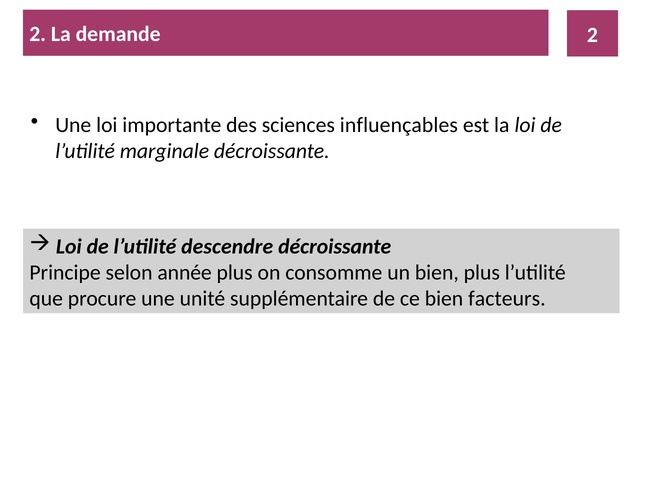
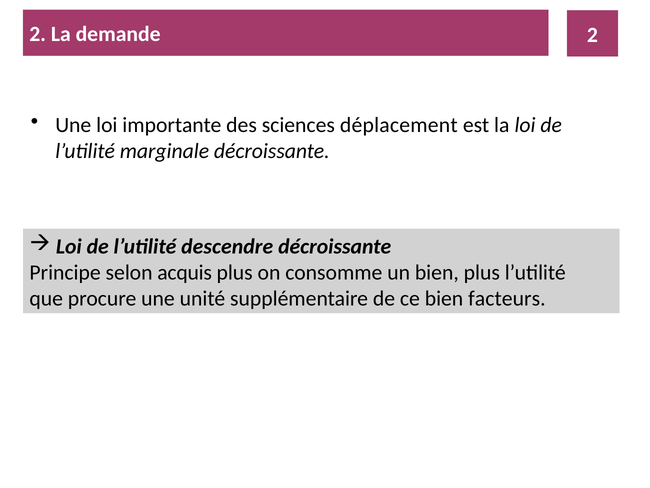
influençables: influençables -> déplacement
année: année -> acquis
